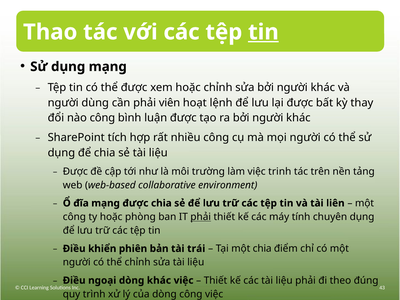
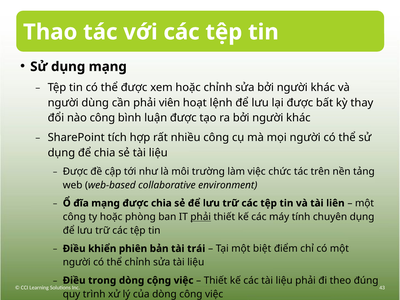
tin at (263, 32) underline: present -> none
trinh: trinh -> chức
một chia: chia -> biệt
ngoại: ngoại -> trong
dòng khác: khác -> cộng
